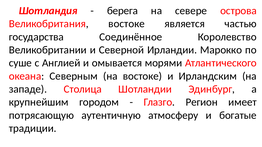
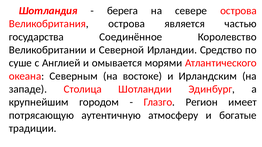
Великобритания востоке: востоке -> острова
Марокко: Марокко -> Средство
